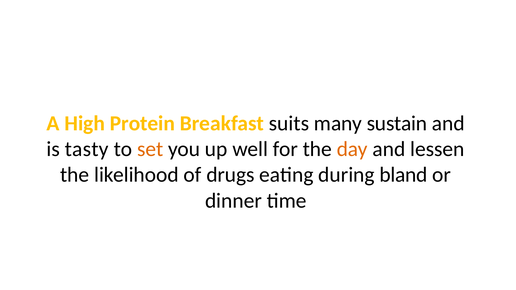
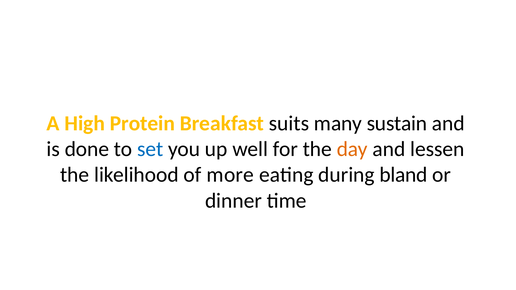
tasty: tasty -> done
set colour: orange -> blue
drugs: drugs -> more
